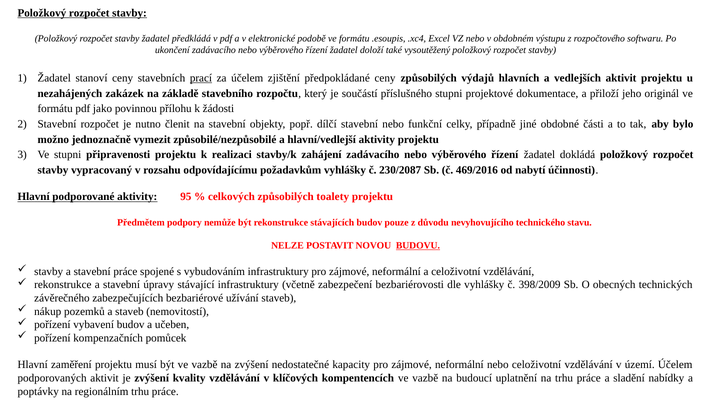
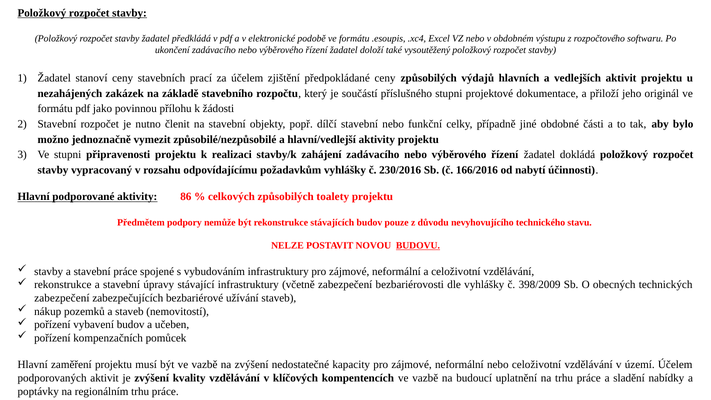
prací underline: present -> none
230/2087: 230/2087 -> 230/2016
469/2016: 469/2016 -> 166/2016
95: 95 -> 86
závěrečného at (62, 298): závěrečného -> zabezpečení
